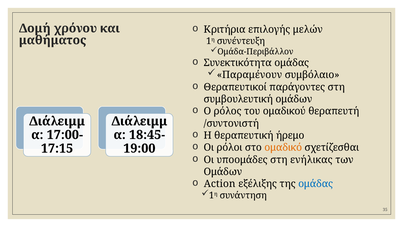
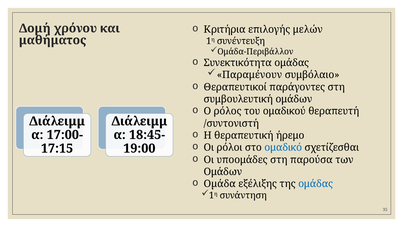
ομαδικό colour: orange -> blue
ενήλικας: ενήλικας -> παρούσα
Action: Action -> Οµάδα
